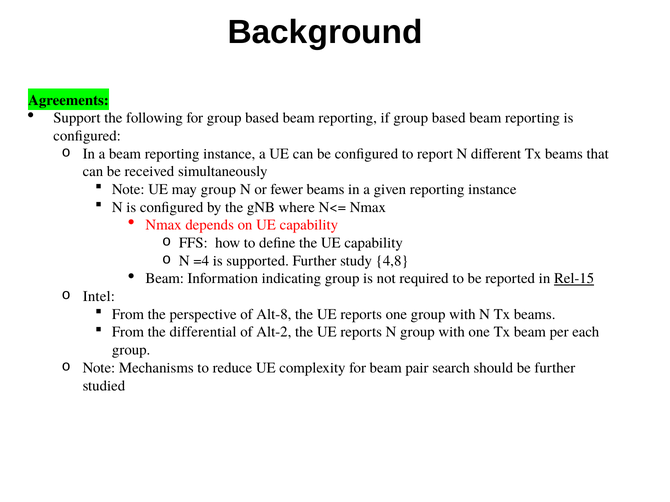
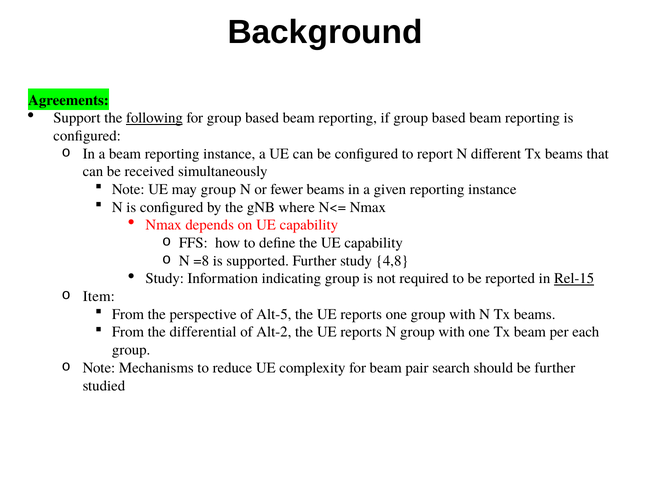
following underline: none -> present
=4: =4 -> =8
Beam at (165, 279): Beam -> Study
Intel: Intel -> Item
Alt-8: Alt-8 -> Alt-5
